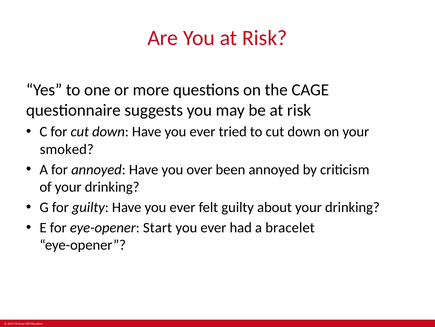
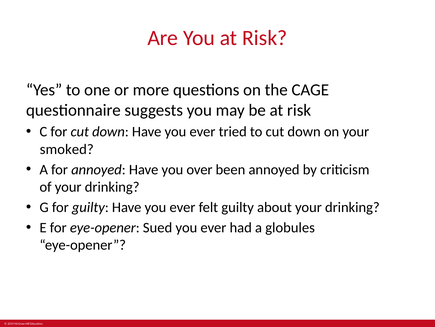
Start: Start -> Sued
bracelet: bracelet -> globules
